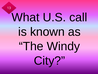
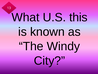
call: call -> this
